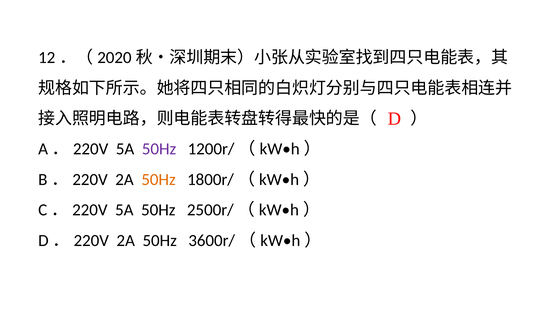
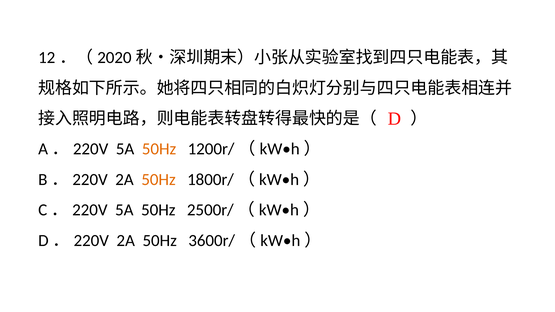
50Hz at (159, 149) colour: purple -> orange
